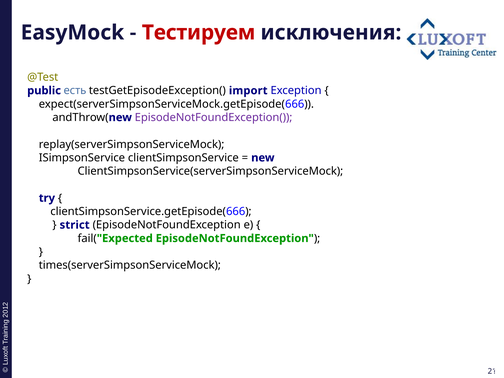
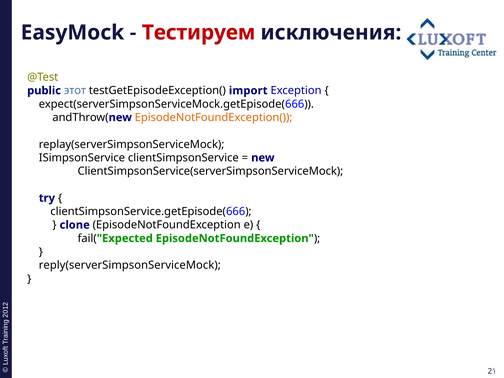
есть: есть -> этот
EpisodeNotFoundException( colour: purple -> orange
strict: strict -> clone
times(serverSimpsonServiceMock: times(serverSimpsonServiceMock -> reply(serverSimpsonServiceMock
